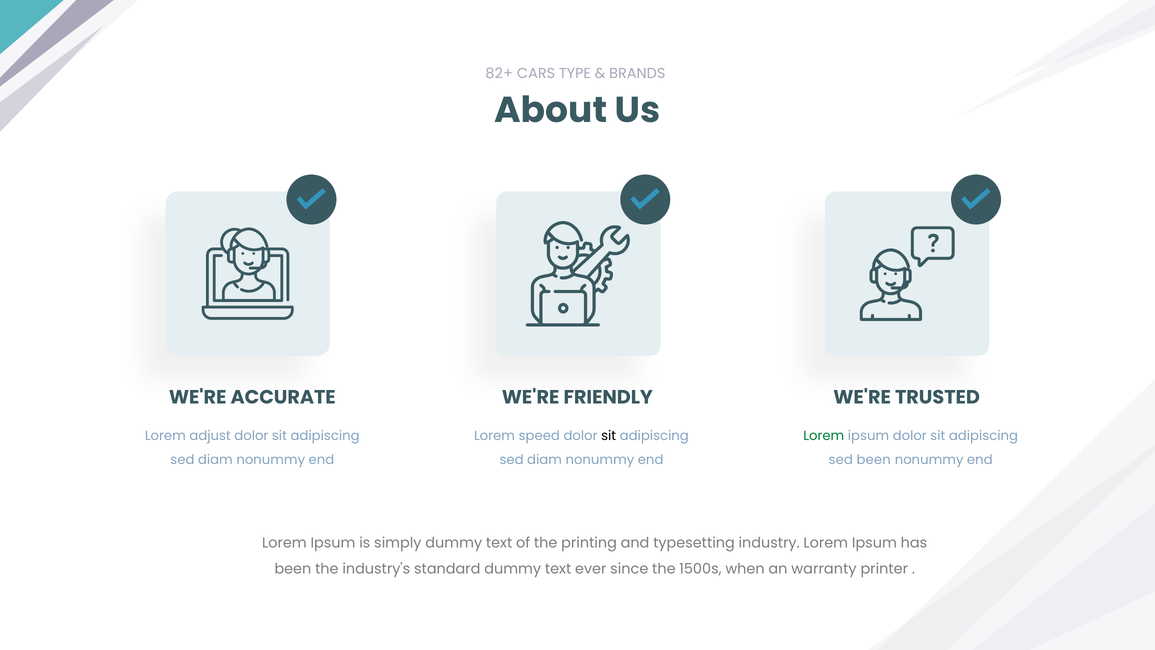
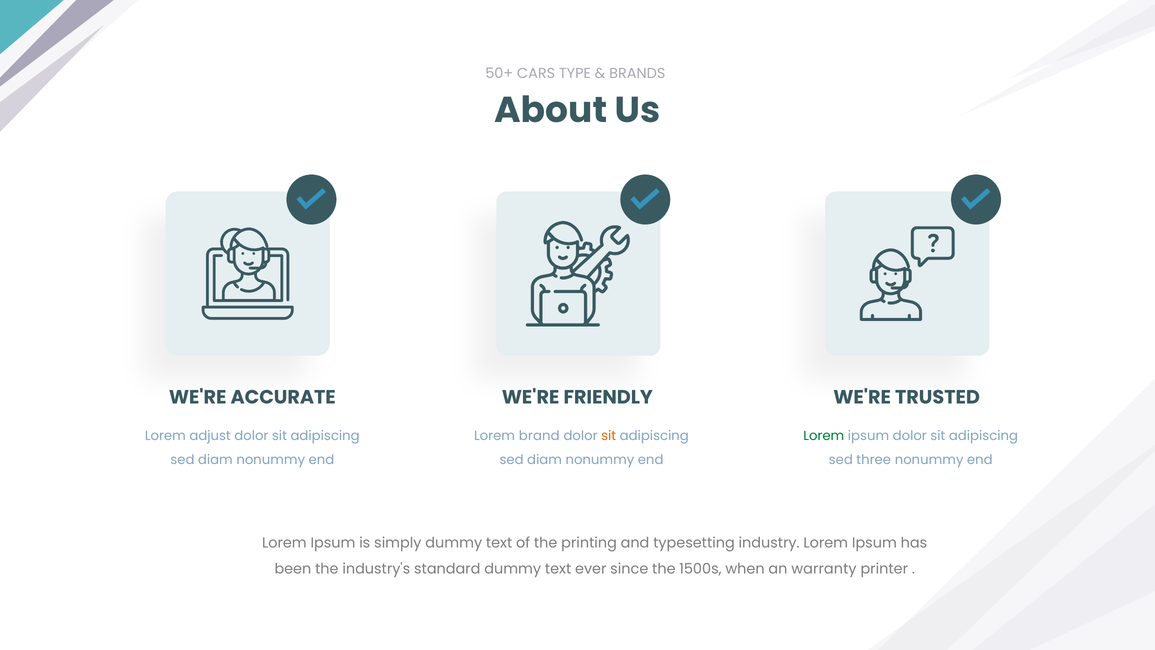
82+: 82+ -> 50+
speed: speed -> brand
sit at (609, 436) colour: black -> orange
sed been: been -> three
